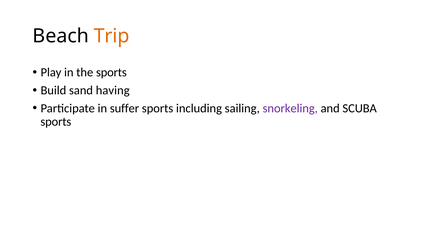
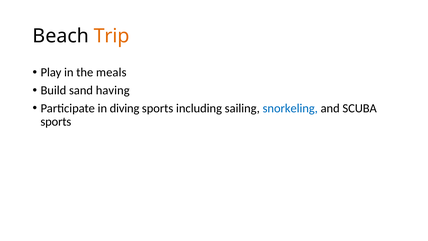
the sports: sports -> meals
suffer: suffer -> diving
snorkeling colour: purple -> blue
